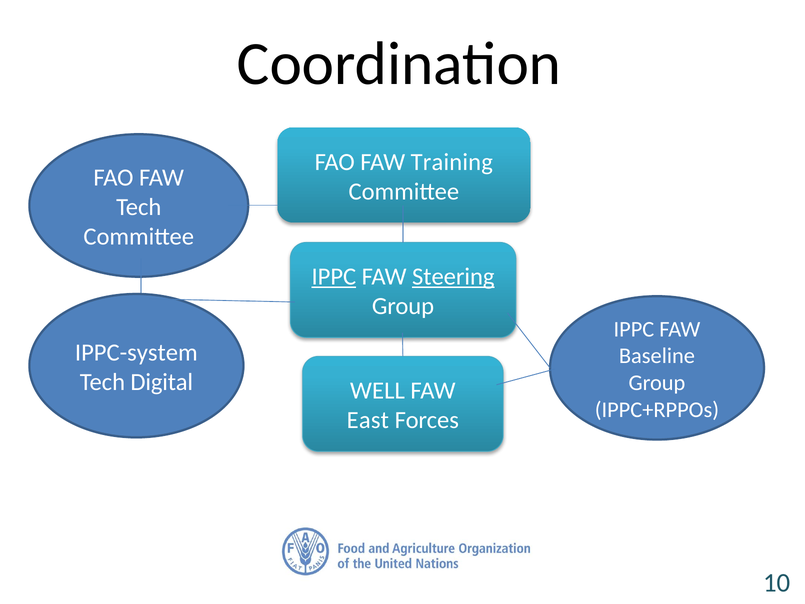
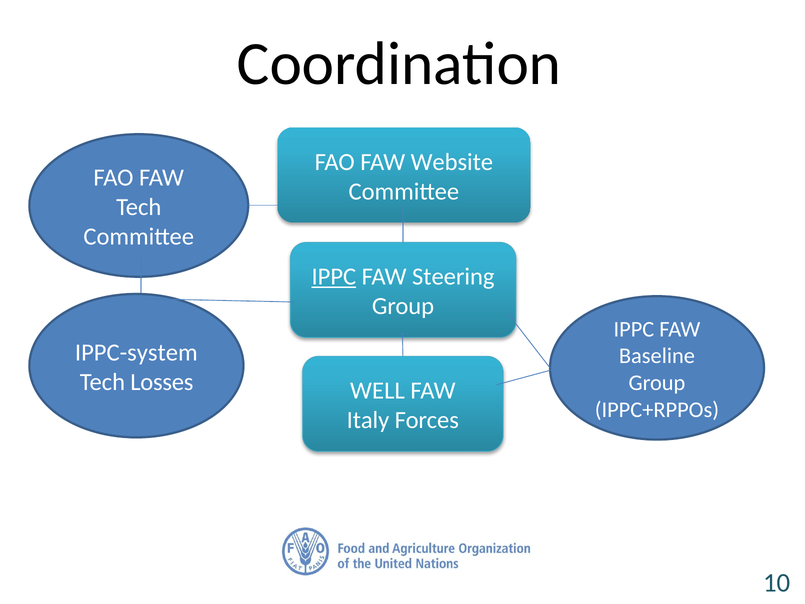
Training: Training -> Website
Steering underline: present -> none
Digital: Digital -> Losses
East: East -> Italy
